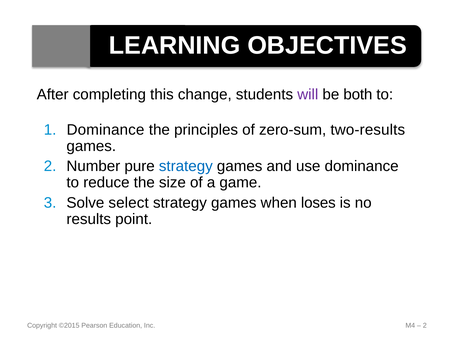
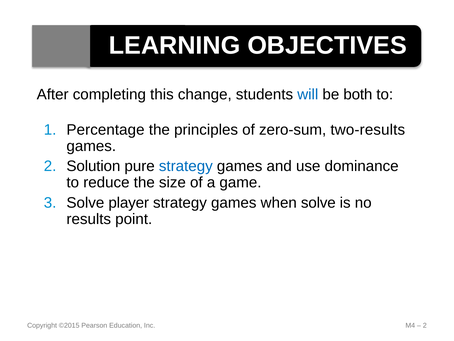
will colour: purple -> blue
Dominance at (105, 129): Dominance -> Percentage
Number: Number -> Solution
select: select -> player
when loses: loses -> solve
